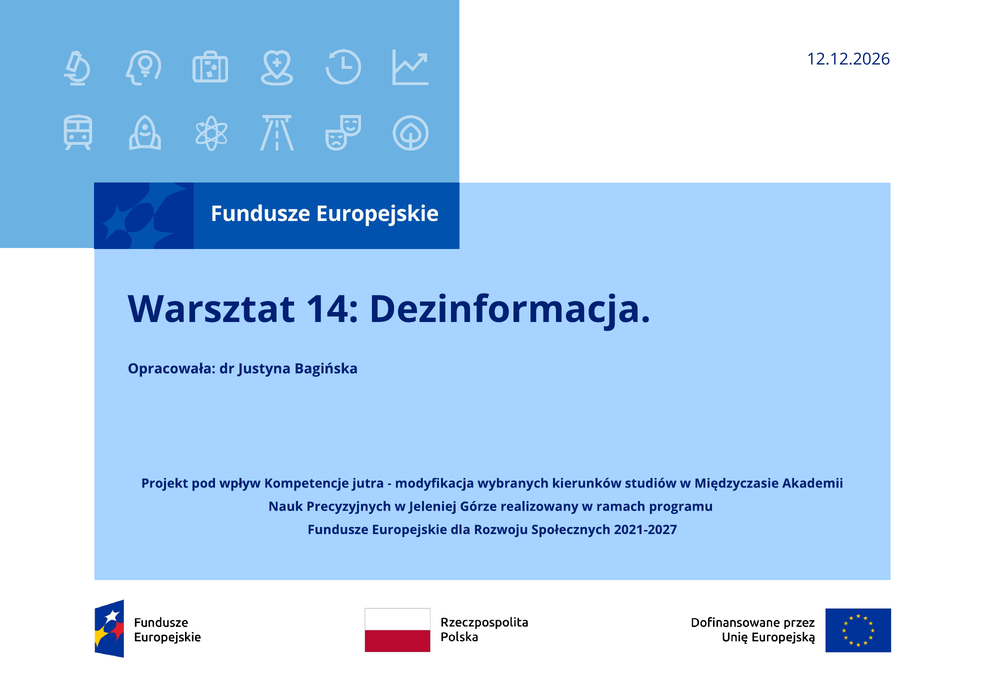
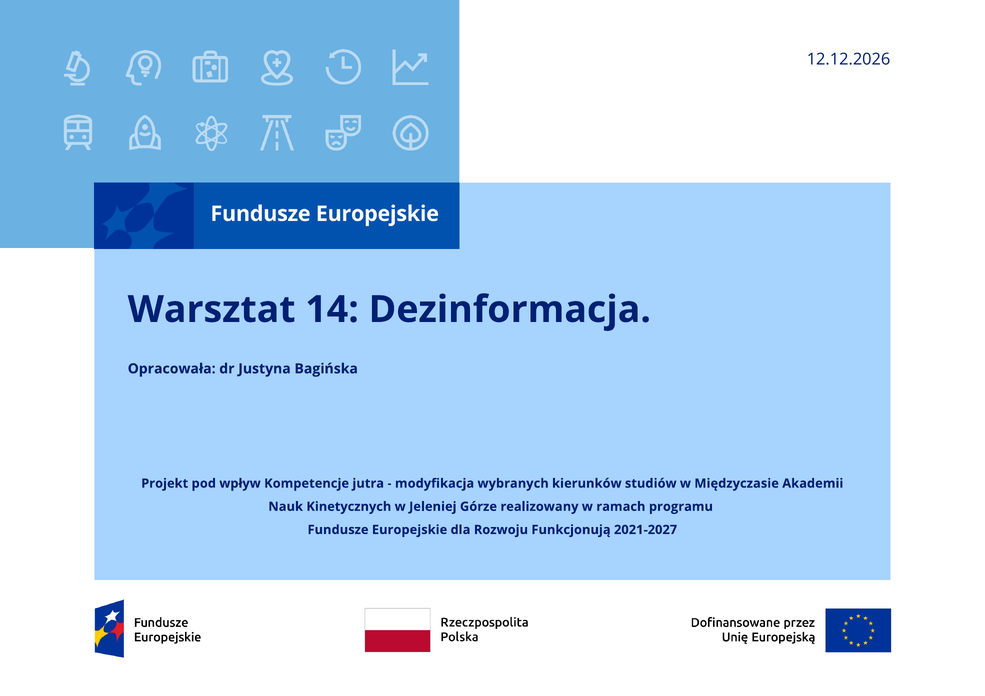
Precyzyjnych: Precyzyjnych -> Kinetycznych
Społecznych: Społecznych -> Funkcjonują
